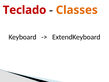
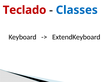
Classes colour: orange -> blue
